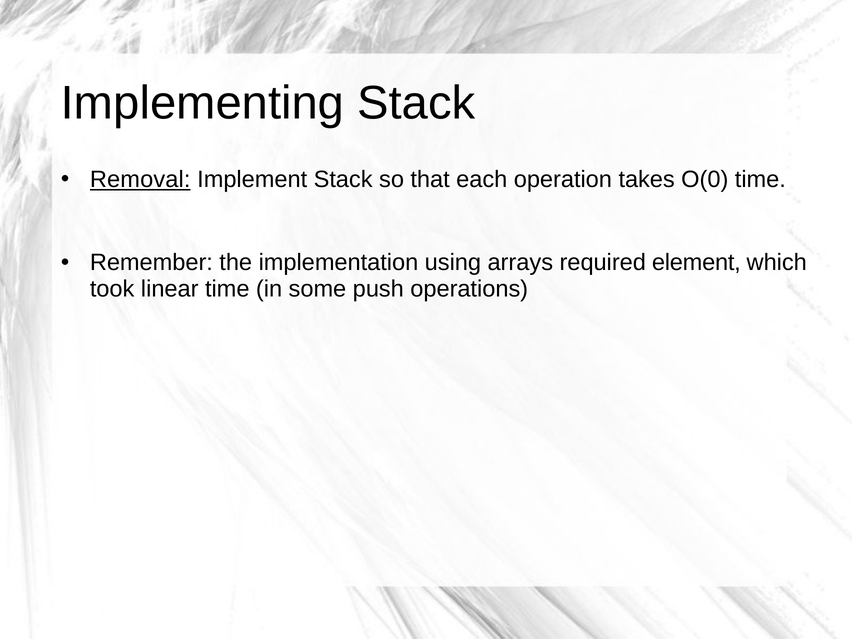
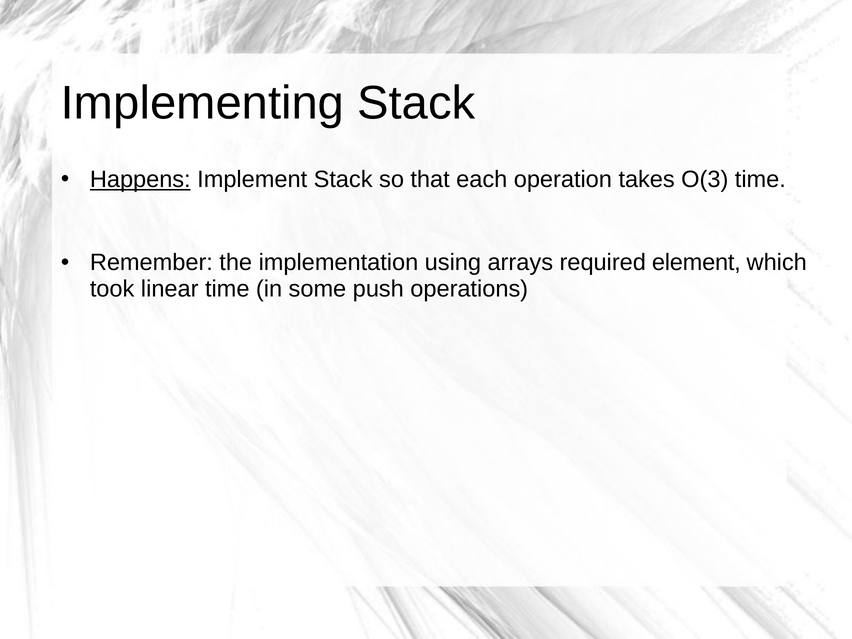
Removal: Removal -> Happens
O(0: O(0 -> O(3
